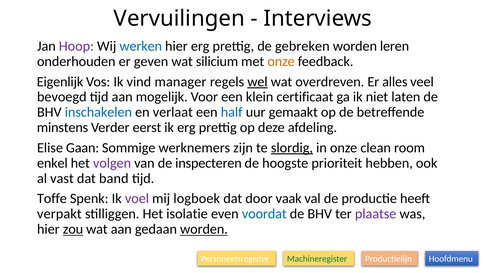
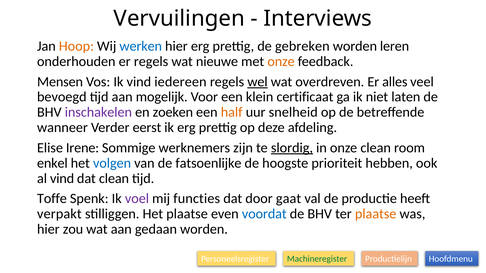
Hoop colour: purple -> orange
er geven: geven -> regels
silicium: silicium -> nieuwe
Eigenlijk: Eigenlijk -> Mensen
manager: manager -> iedereen
inschakelen colour: blue -> purple
verlaat: verlaat -> zoeken
half colour: blue -> orange
gemaakt: gemaakt -> snelheid
minstens: minstens -> wanneer
Gaan: Gaan -> Irene
volgen colour: purple -> blue
inspecteren: inspecteren -> fatsoenlijke
al vast: vast -> vind
dat band: band -> clean
logboek: logboek -> functies
vaak: vaak -> gaat
Het isolatie: isolatie -> plaatse
plaatse at (376, 214) colour: purple -> orange
zou underline: present -> none
worden at (204, 229) underline: present -> none
